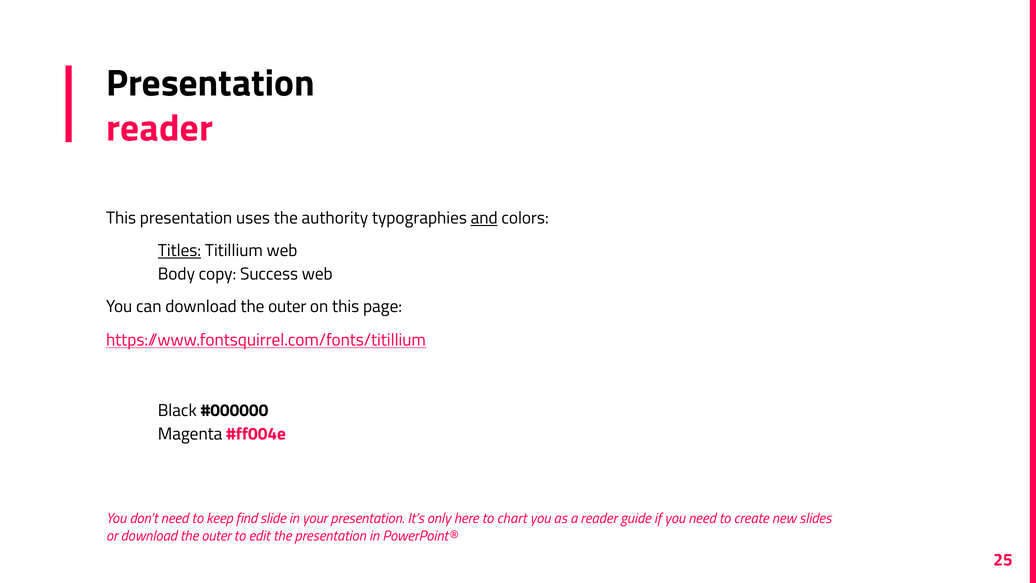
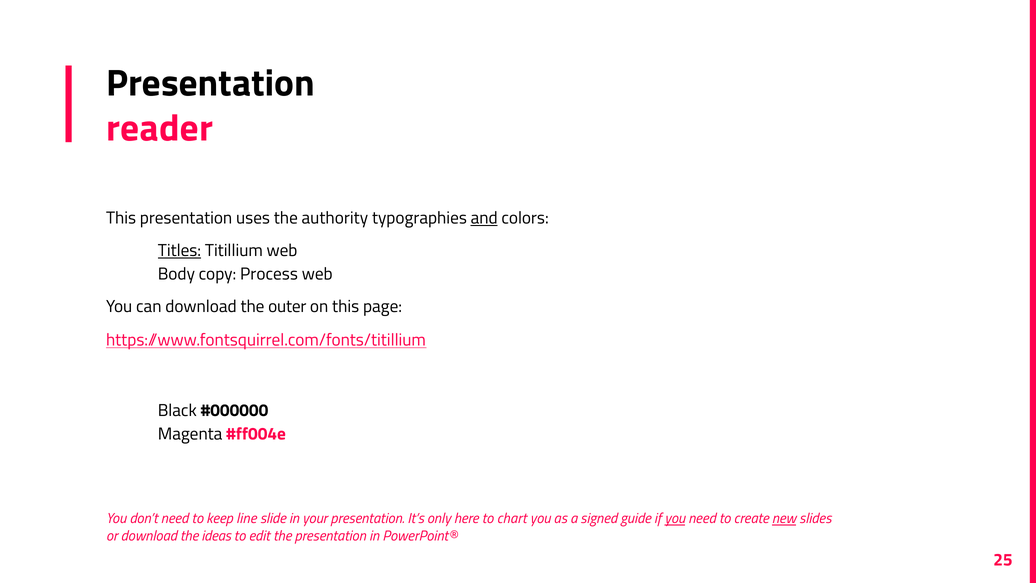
Success: Success -> Process
find: find -> line
a reader: reader -> signed
you at (675, 519) underline: none -> present
new underline: none -> present
or download the outer: outer -> ideas
